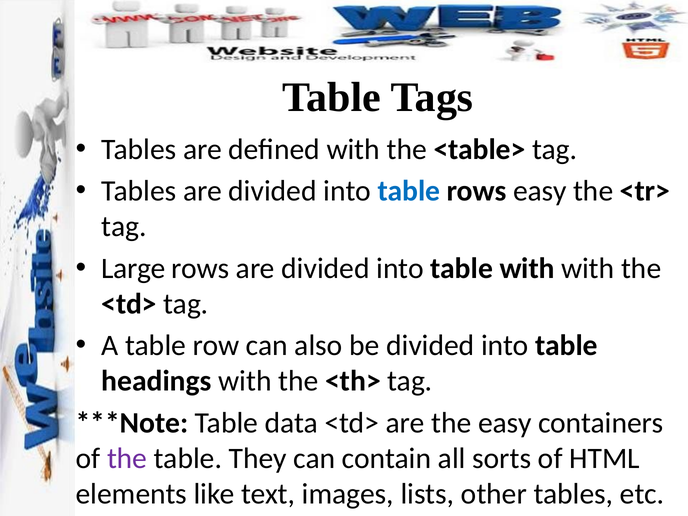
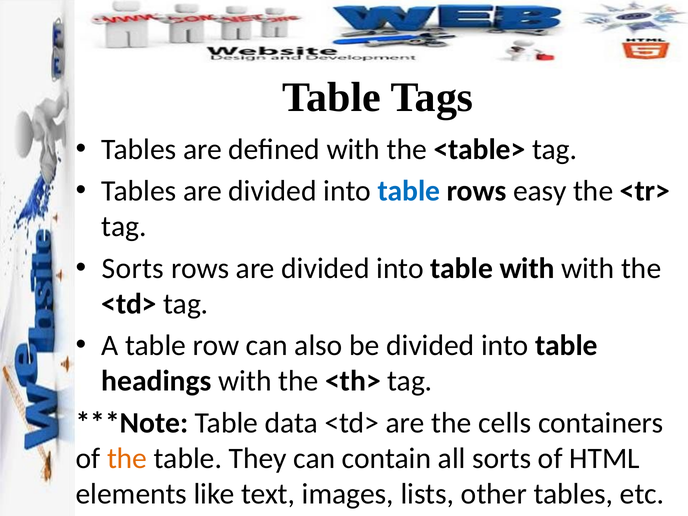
Large at (133, 268): Large -> Sorts
the easy: easy -> cells
the at (127, 458) colour: purple -> orange
